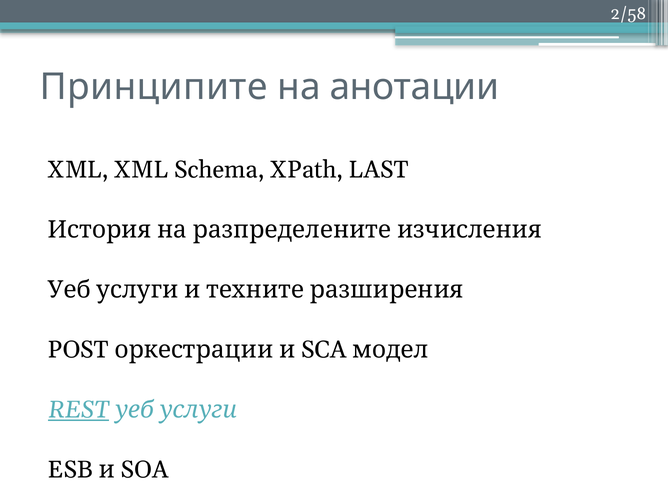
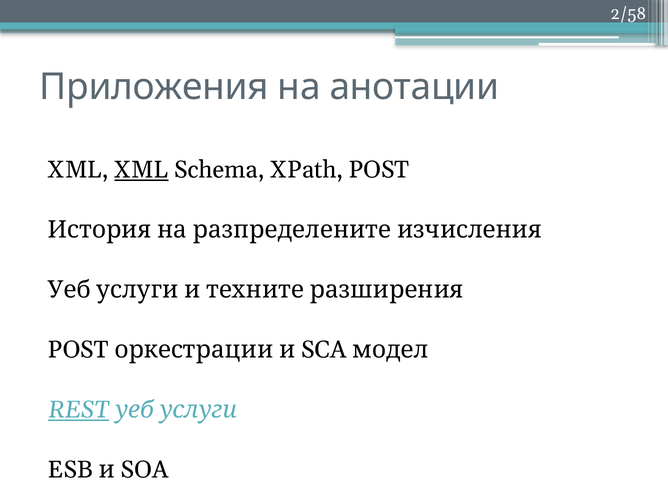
Принципите: Принципите -> Приложения
XML at (141, 170) underline: none -> present
XPath LAST: LAST -> POST
